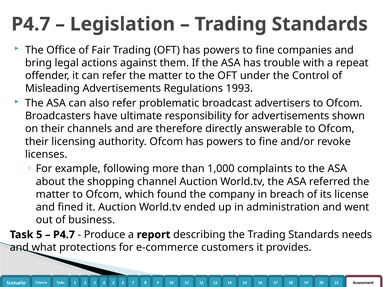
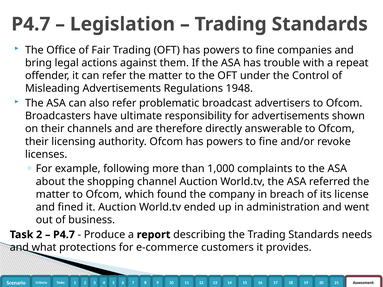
1993: 1993 -> 1948
Task 5: 5 -> 2
